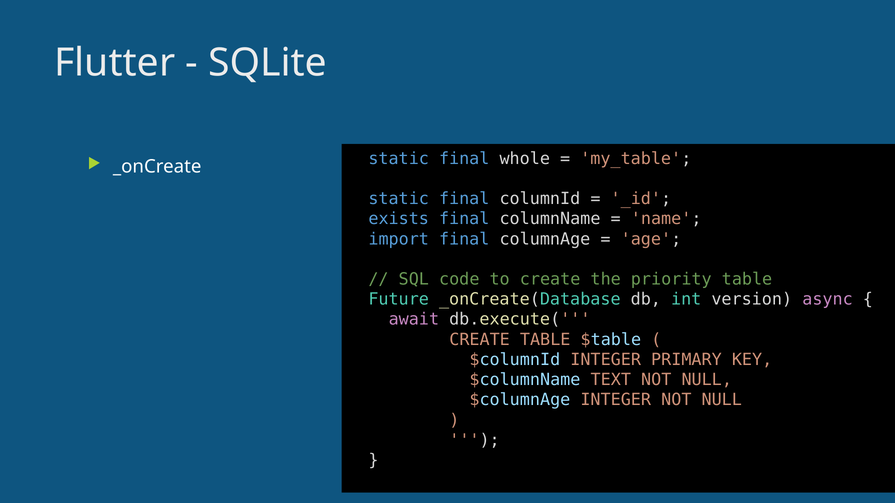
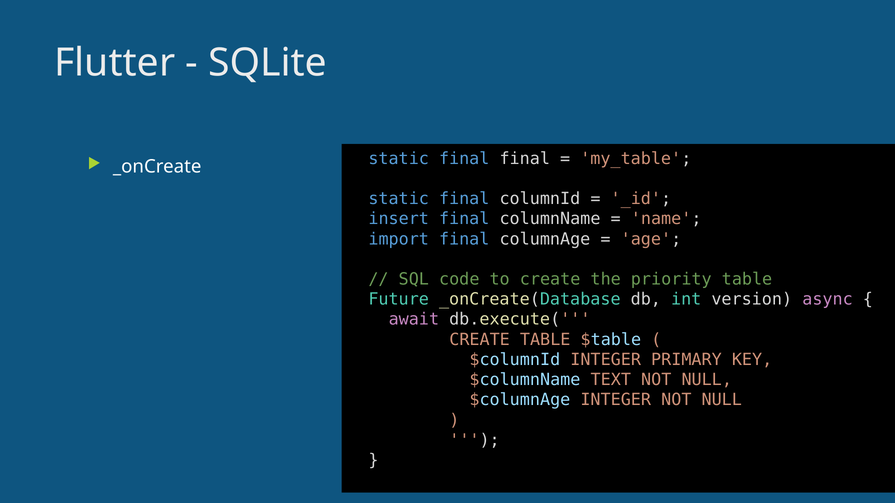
final whole: whole -> final
exists: exists -> insert
